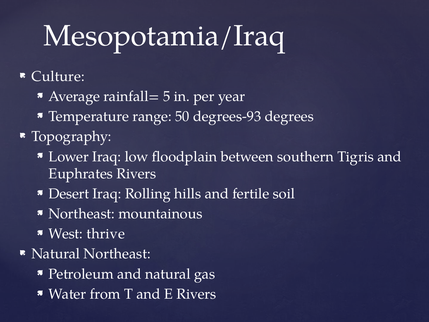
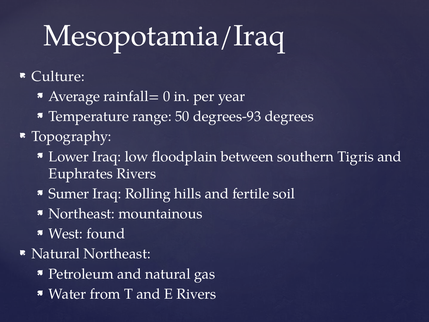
5: 5 -> 0
Desert: Desert -> Sumer
thrive: thrive -> found
